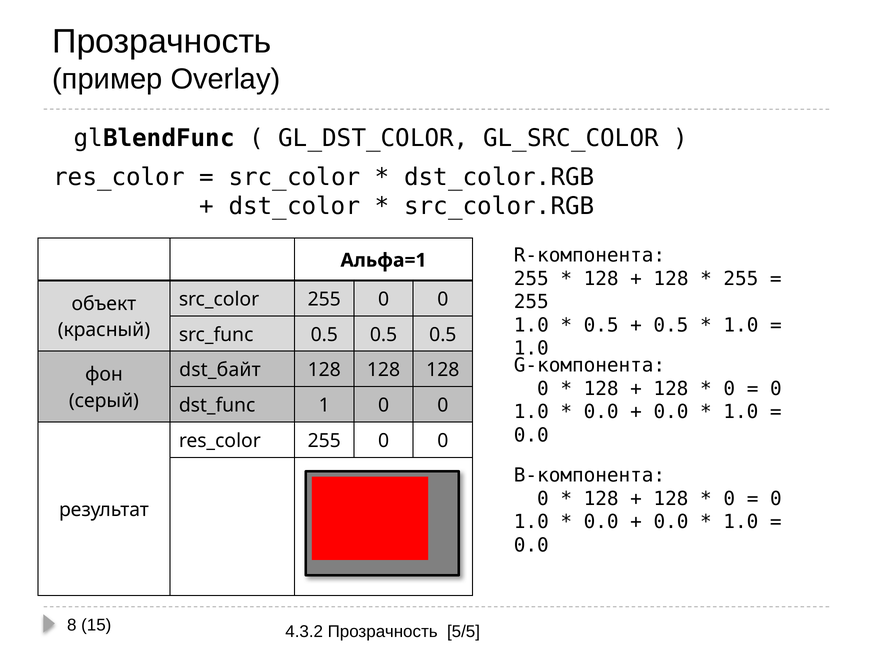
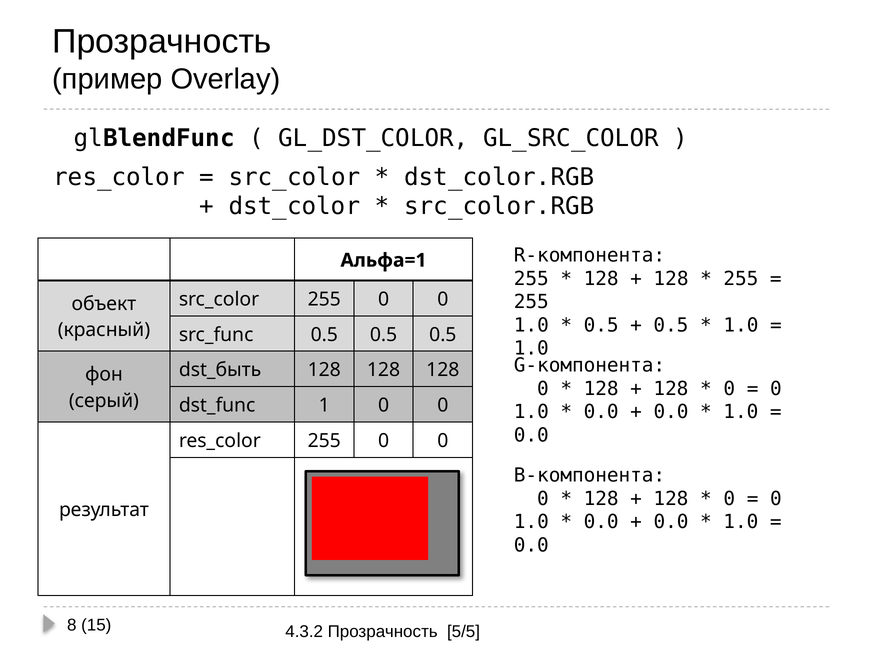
dst_байт: dst_байт -> dst_быть
